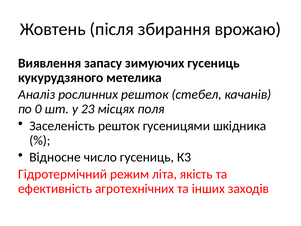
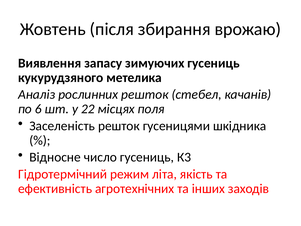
0: 0 -> 6
23: 23 -> 22
